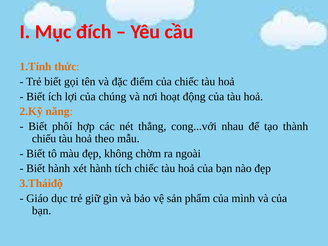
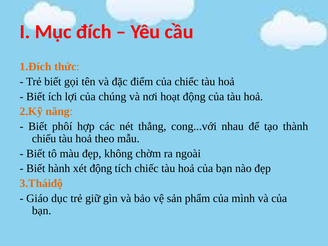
1.Tính: 1.Tính -> 1.Đích
xét hành: hành -> động
